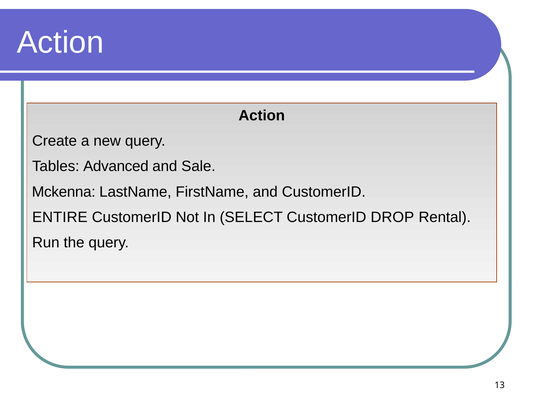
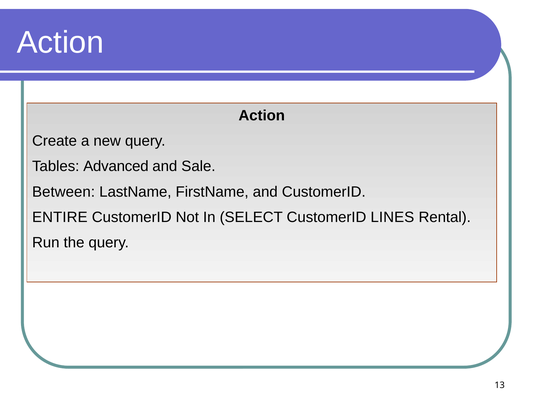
Mckenna: Mckenna -> Between
DROP: DROP -> LINES
